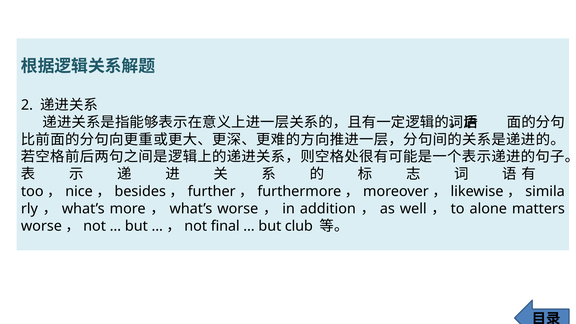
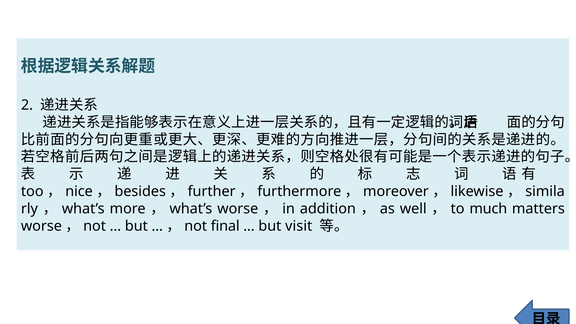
alone: alone -> much
club: club -> visit
